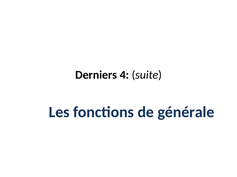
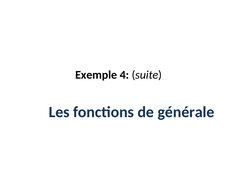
Derniers: Derniers -> Exemple
